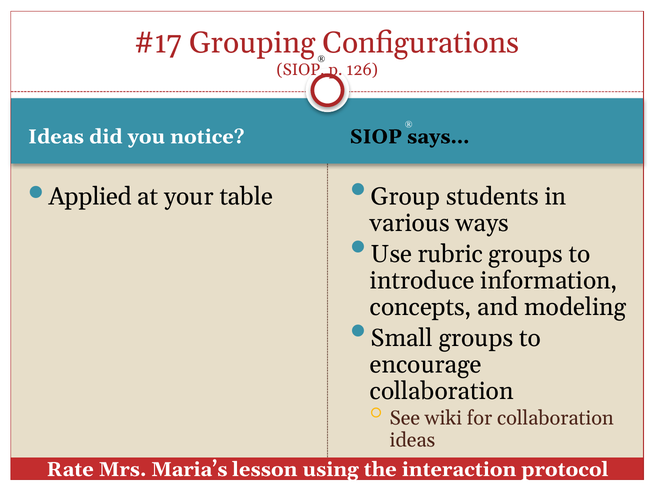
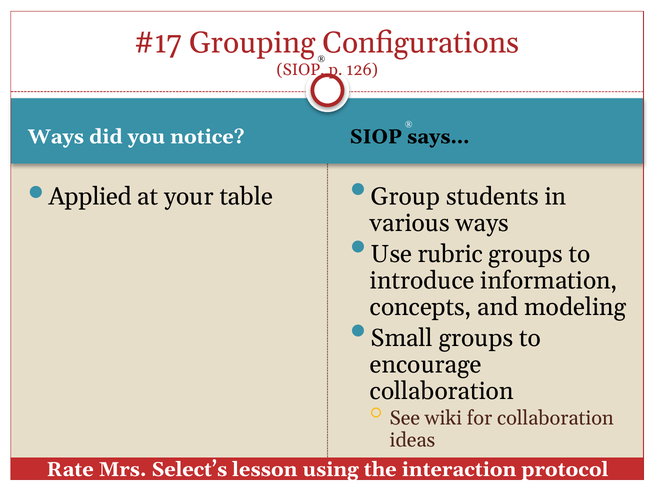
Ideas at (56, 137): Ideas -> Ways
Maria’s: Maria’s -> Select’s
